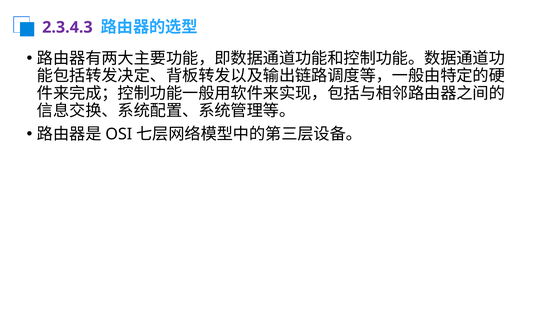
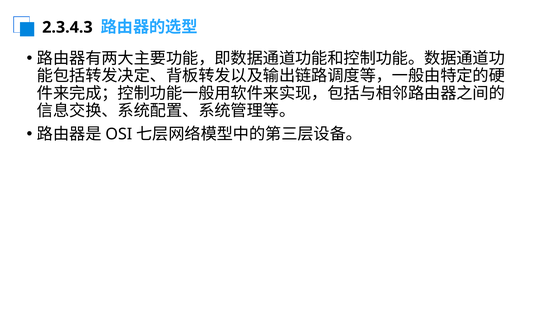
2.3.4.3 colour: purple -> black
